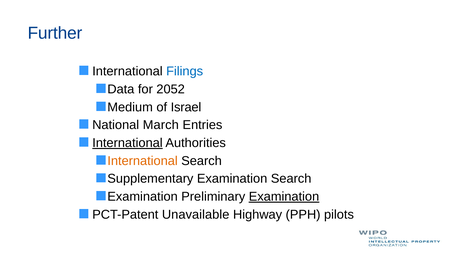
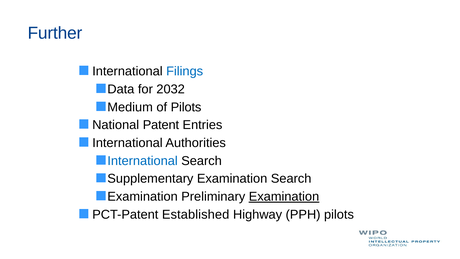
2052: 2052 -> 2032
of Israel: Israel -> Pilots
March: March -> Patent
International at (127, 143) underline: present -> none
International at (143, 161) colour: orange -> blue
Unavailable: Unavailable -> Established
